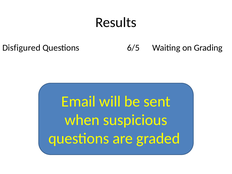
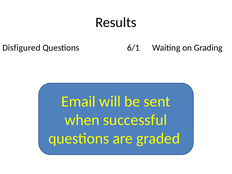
6/5: 6/5 -> 6/1
suspicious: suspicious -> successful
